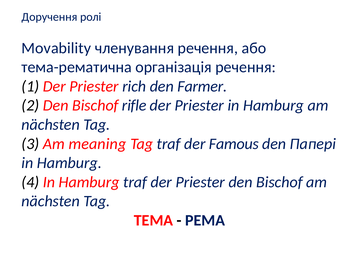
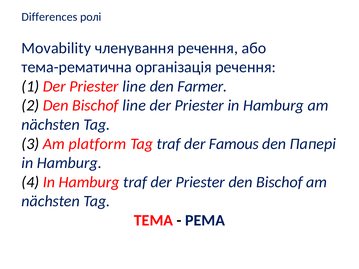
Доручення: Доручення -> Differences
Priester rich: rich -> line
Bischof rifle: rifle -> line
meaning: meaning -> platform
